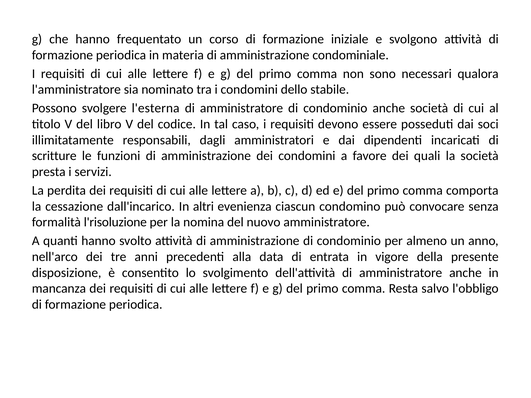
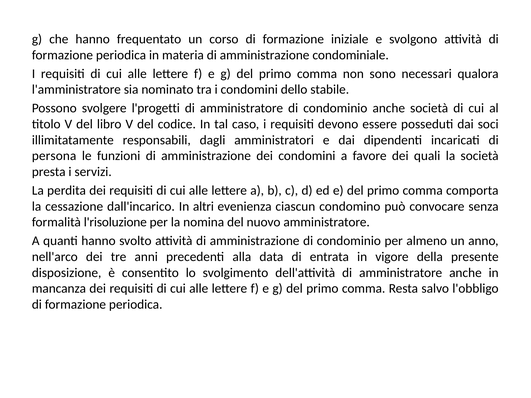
l'esterna: l'esterna -> l'progetti
scritture: scritture -> persona
